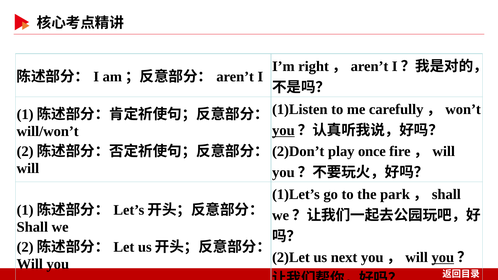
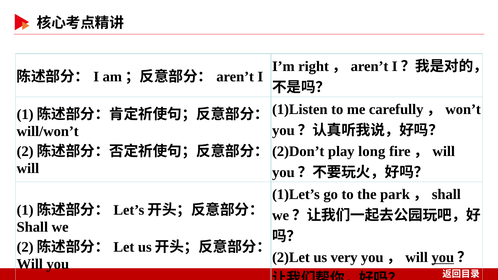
you at (283, 130) underline: present -> none
once: once -> long
next: next -> very
